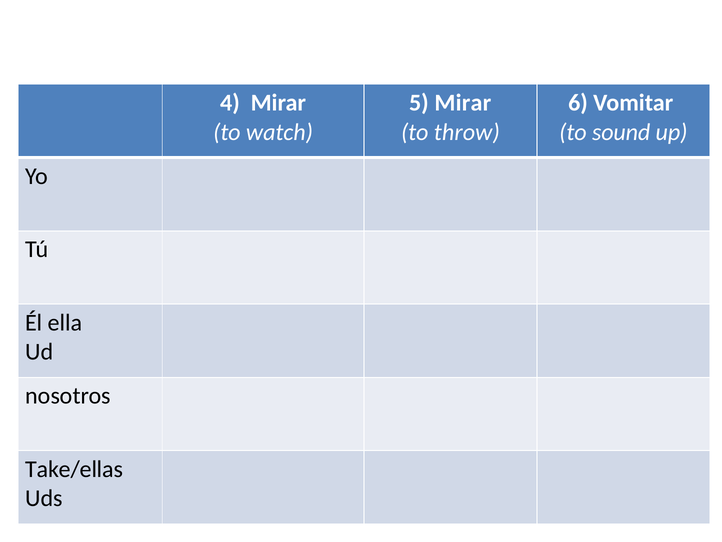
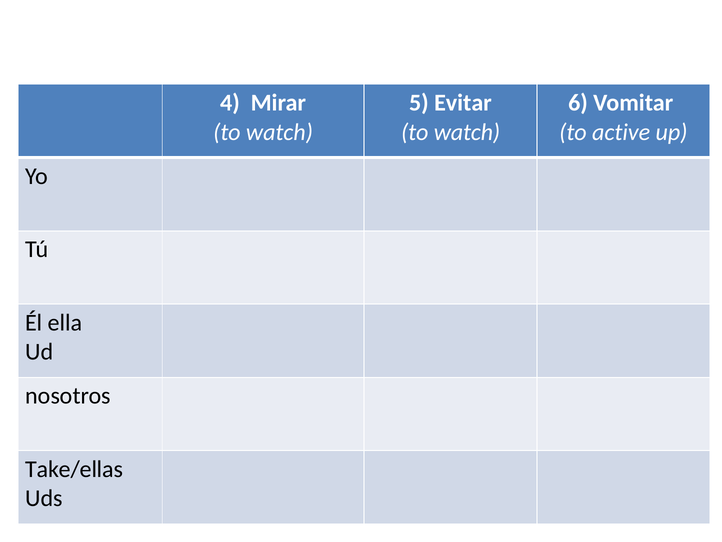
5 Mirar: Mirar -> Evitar
throw at (467, 132): throw -> watch
sound: sound -> active
